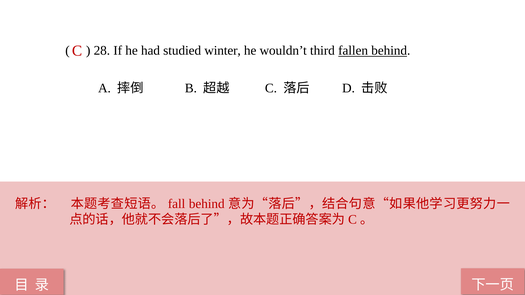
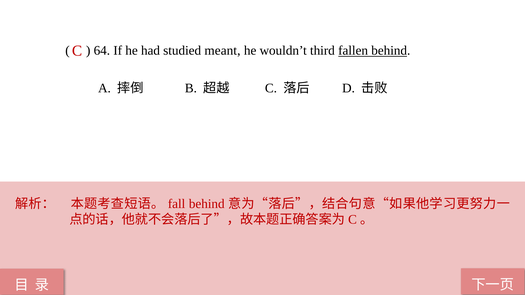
28: 28 -> 64
winter: winter -> meant
